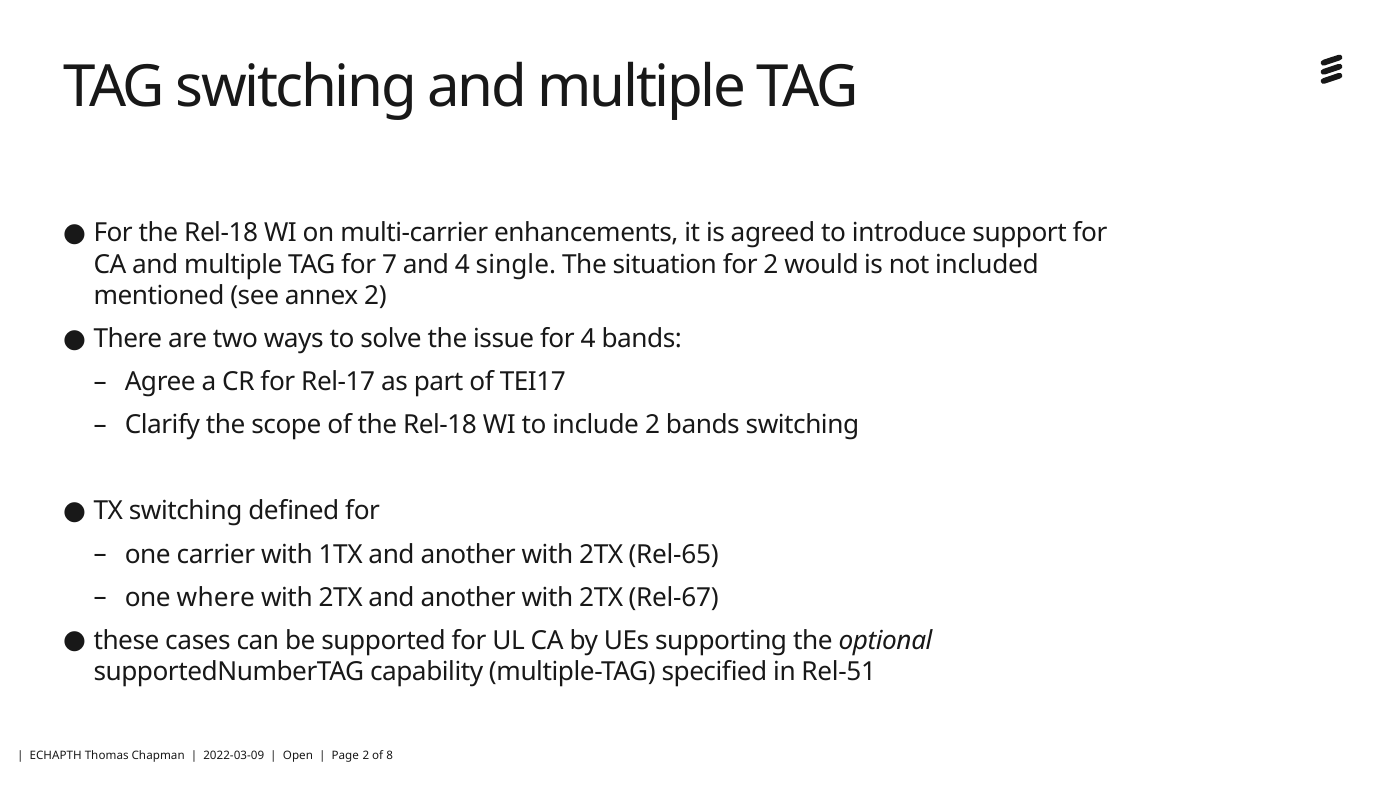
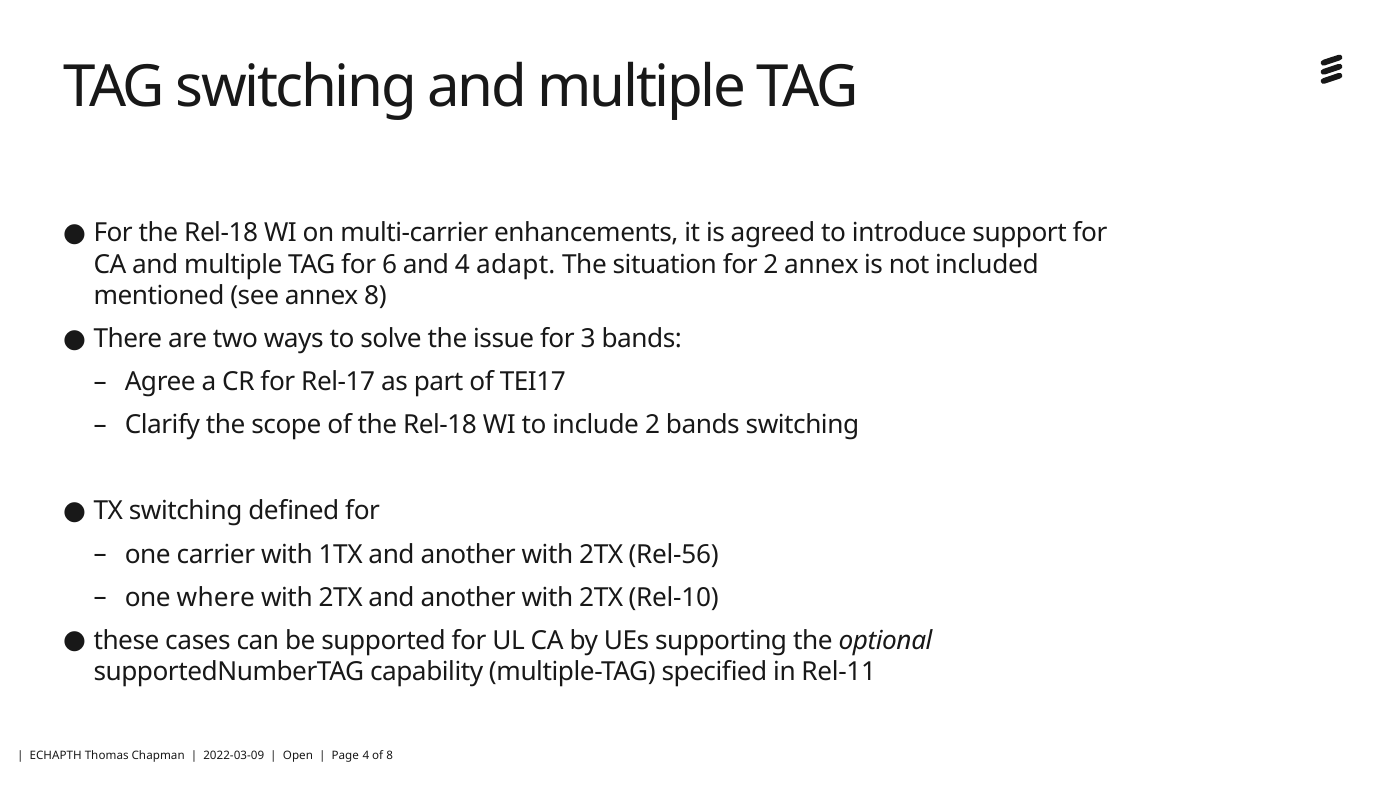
7: 7 -> 6
single: single -> adapt
2 would: would -> annex
annex 2: 2 -> 8
for 4: 4 -> 3
Rel-65: Rel-65 -> Rel-56
Rel-67: Rel-67 -> Rel-10
Rel-51: Rel-51 -> Rel-11
2 at (366, 755): 2 -> 4
